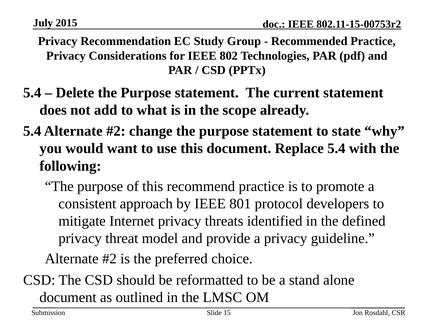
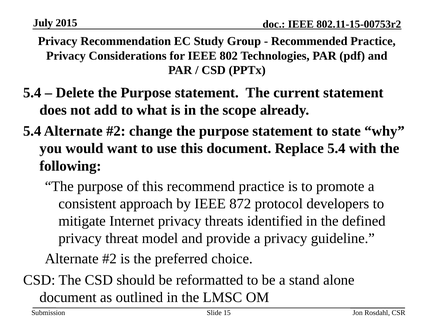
801: 801 -> 872
